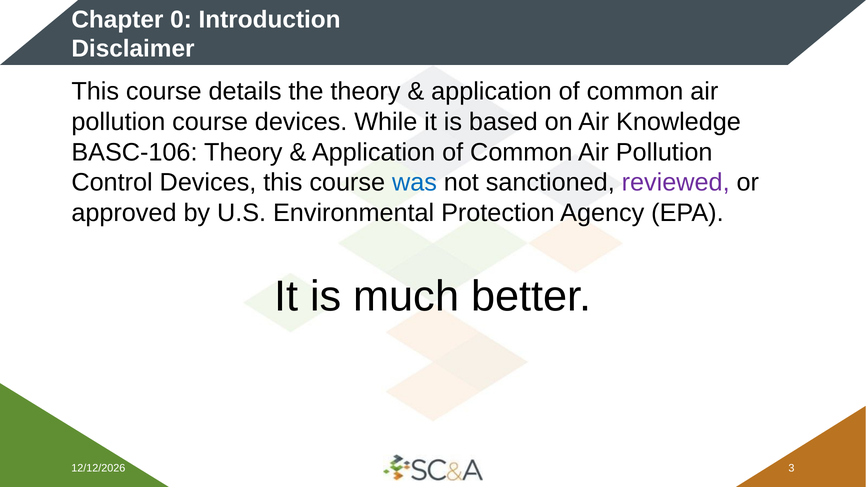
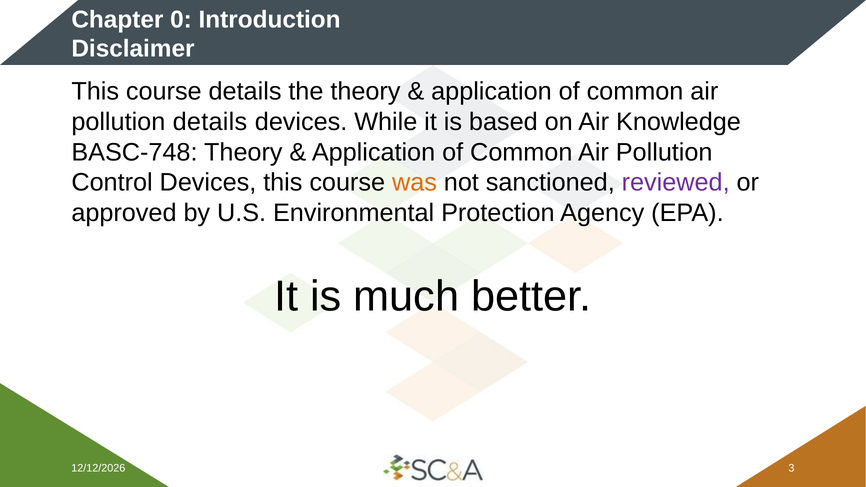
pollution course: course -> details
BASC-106: BASC-106 -> BASC-748
was colour: blue -> orange
